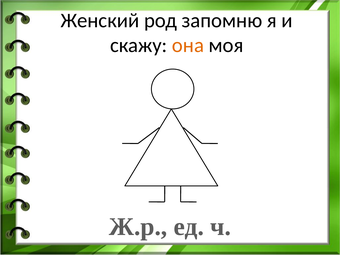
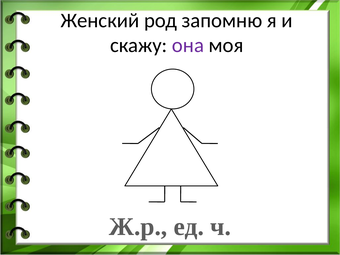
она colour: orange -> purple
